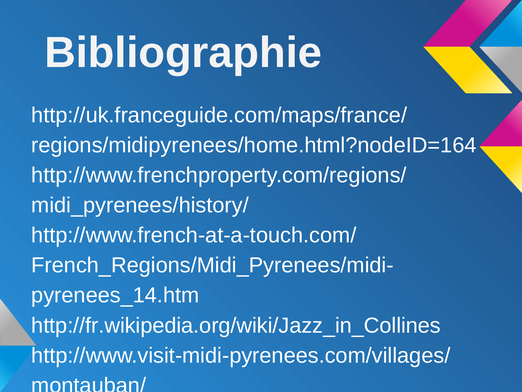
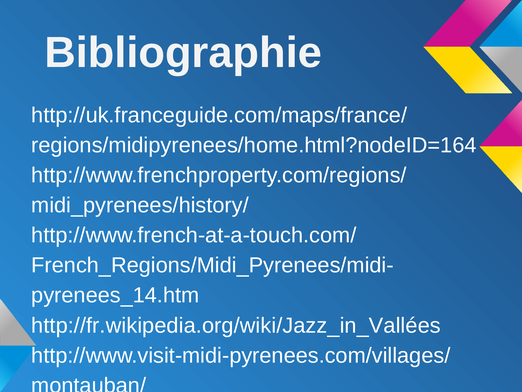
http://fr.wikipedia.org/wiki/Jazz_in_Collines: http://fr.wikipedia.org/wiki/Jazz_in_Collines -> http://fr.wikipedia.org/wiki/Jazz_in_Vallées
